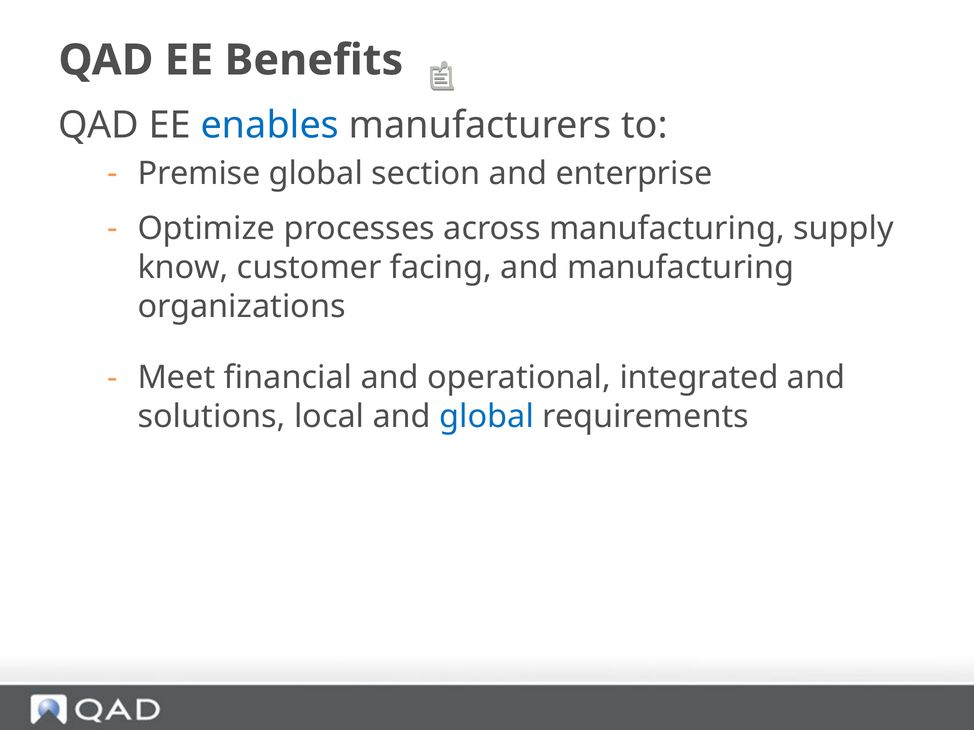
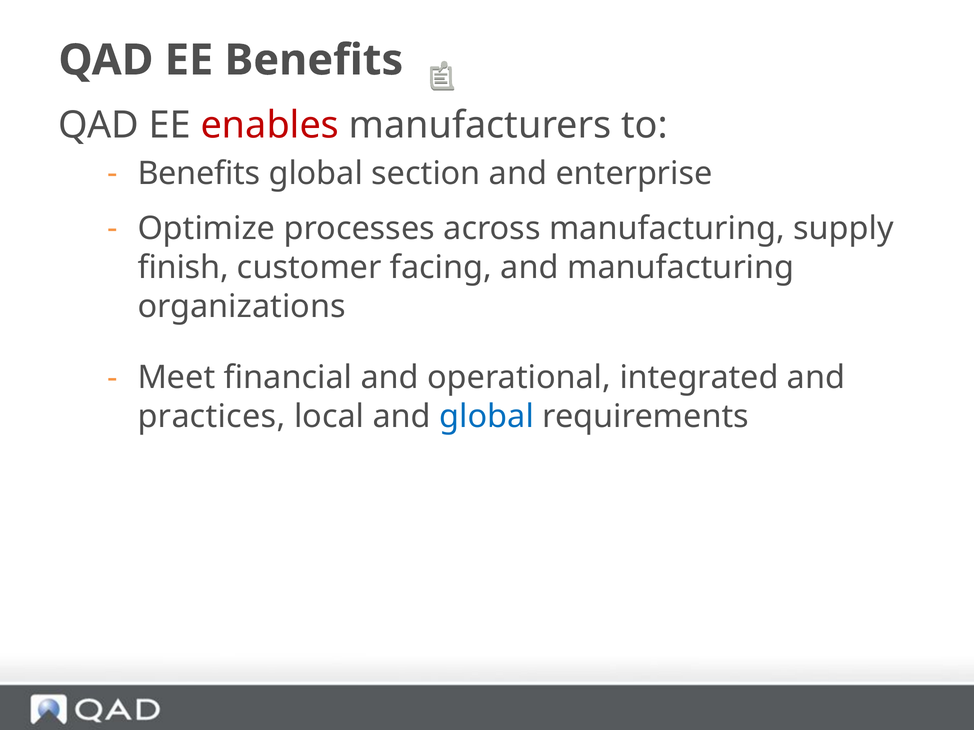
enables colour: blue -> red
Premise at (199, 173): Premise -> Benefits
know: know -> finish
solutions: solutions -> practices
